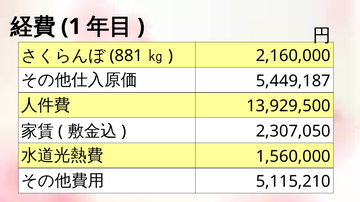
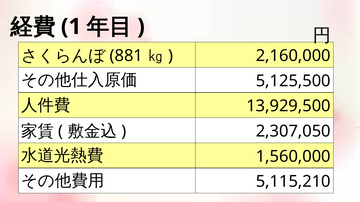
5,449,187: 5,449,187 -> 5,125,500
